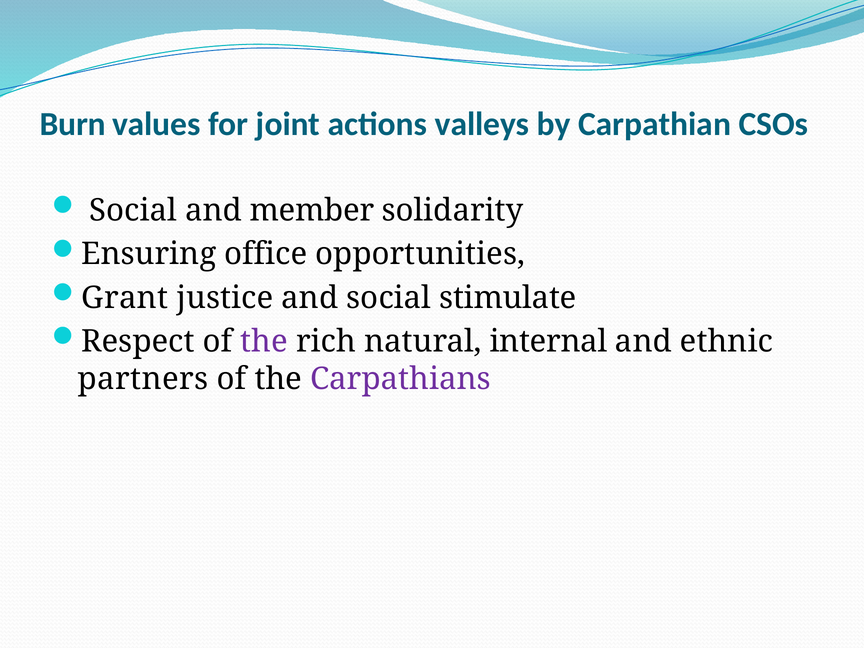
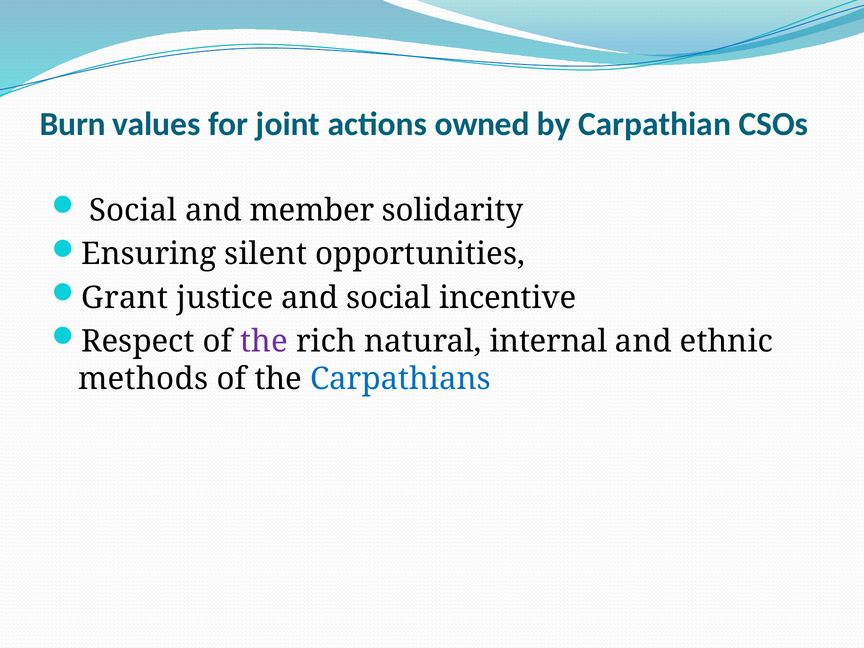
valleys: valleys -> owned
office: office -> silent
stimulate: stimulate -> incentive
partners: partners -> methods
Carpathians colour: purple -> blue
